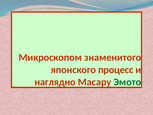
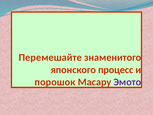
Микроскопом: Микроскопом -> Перемешайте
наглядно: наглядно -> порошок
Эмото colour: green -> purple
